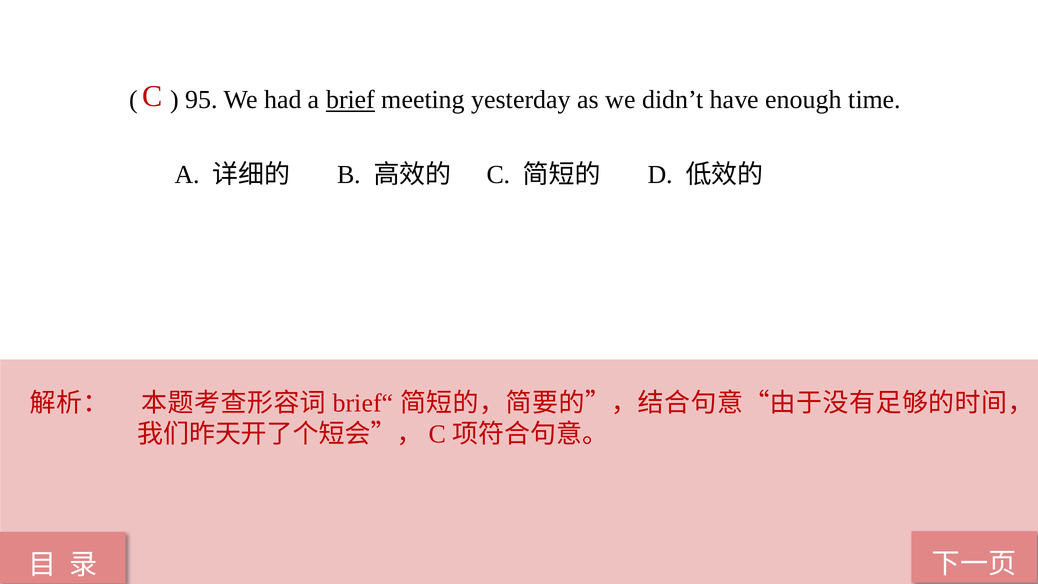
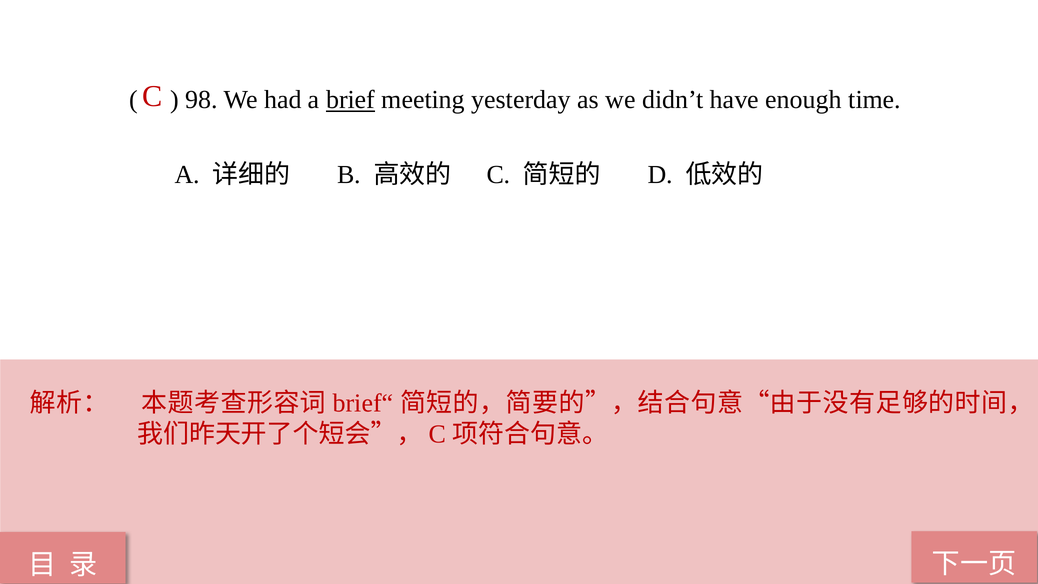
95: 95 -> 98
